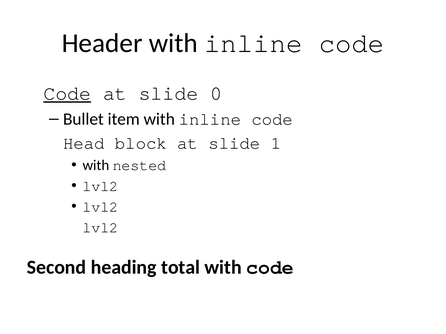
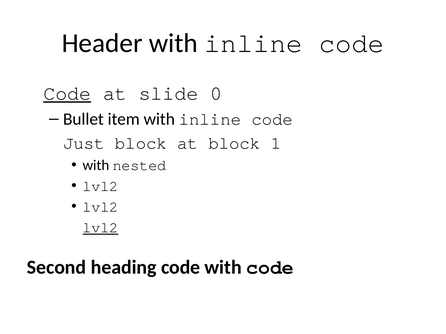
Head: Head -> Just
block at slide: slide -> block
lvl2 at (100, 228) underline: none -> present
heading total: total -> code
